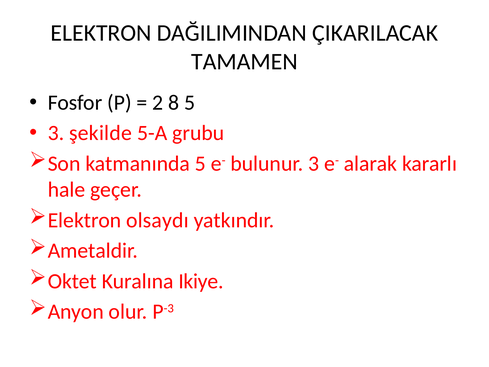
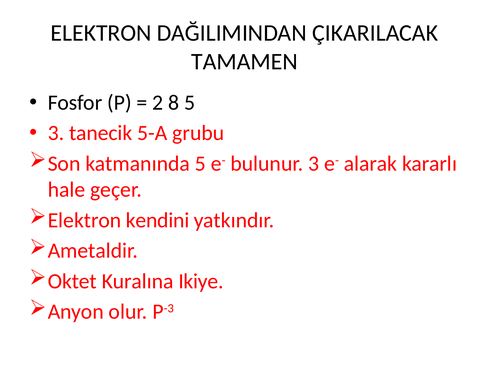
şekilde: şekilde -> tanecik
olsaydı: olsaydı -> kendini
